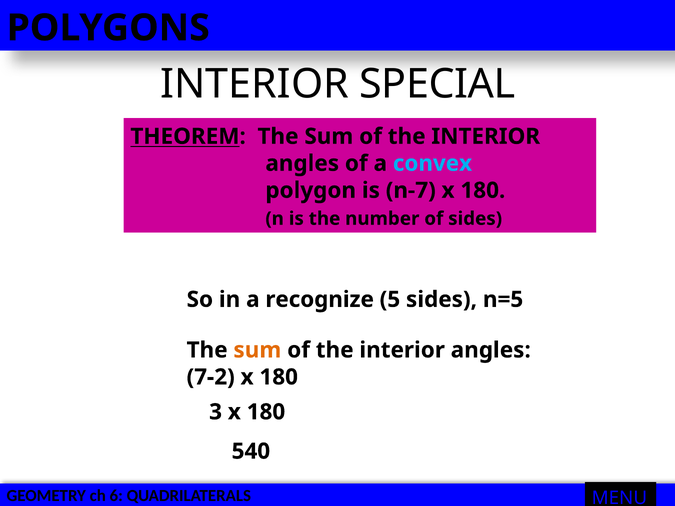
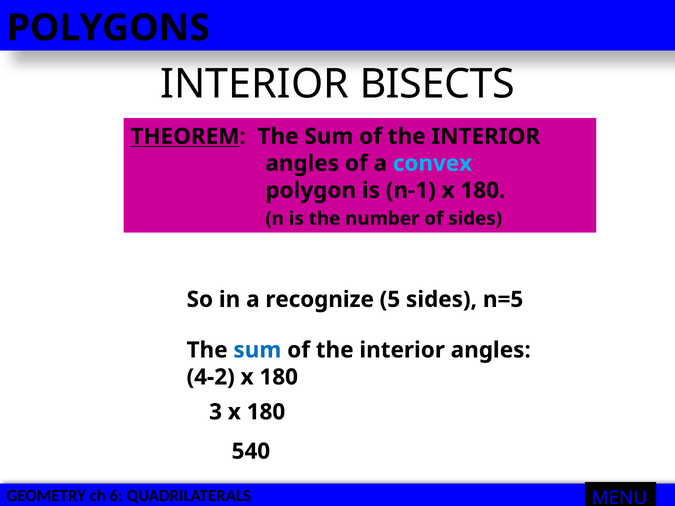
SPECIAL: SPECIAL -> BISECTS
n-7: n-7 -> n-1
sum at (257, 350) colour: orange -> blue
7-2: 7-2 -> 4-2
